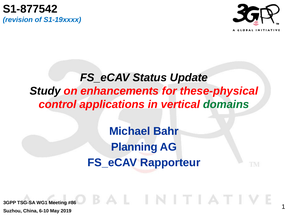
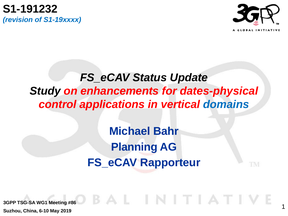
S1-877542: S1-877542 -> S1-191232
these-physical: these-physical -> dates-physical
domains colour: green -> blue
